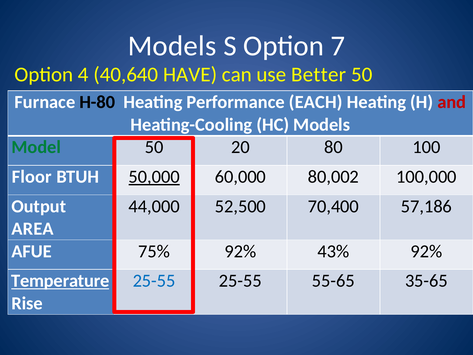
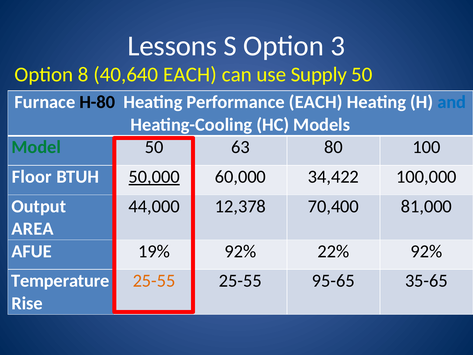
Models at (172, 46): Models -> Lessons
7: 7 -> 3
4: 4 -> 8
40,640 HAVE: HAVE -> EACH
Better: Better -> Supply
and colour: red -> blue
20: 20 -> 63
80,002: 80,002 -> 34,422
52,500: 52,500 -> 12,378
57,186: 57,186 -> 81,000
75%: 75% -> 19%
43%: 43% -> 22%
Temperature underline: present -> none
25-55 at (154, 281) colour: blue -> orange
55-65: 55-65 -> 95-65
